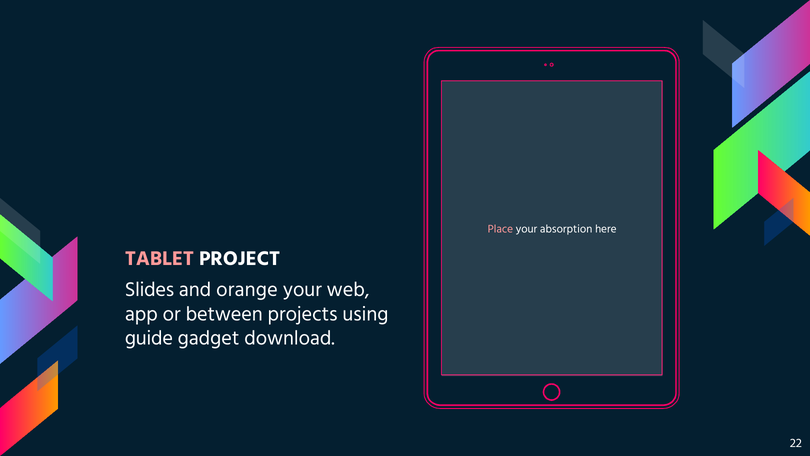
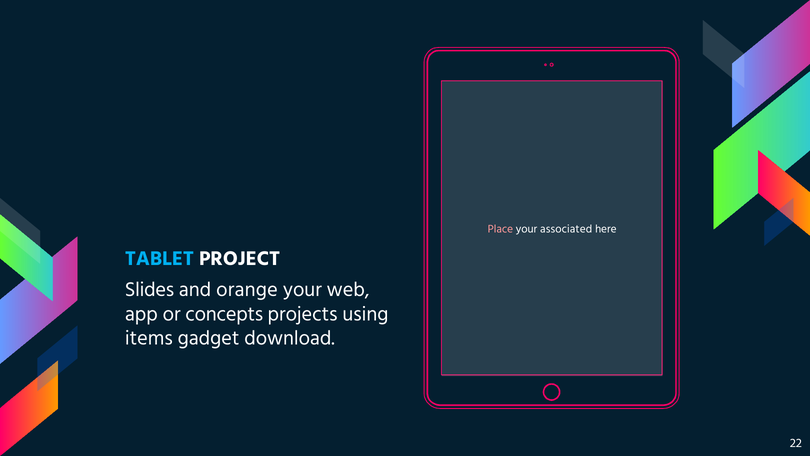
absorption: absorption -> associated
TABLET colour: pink -> light blue
between: between -> concepts
guide: guide -> items
